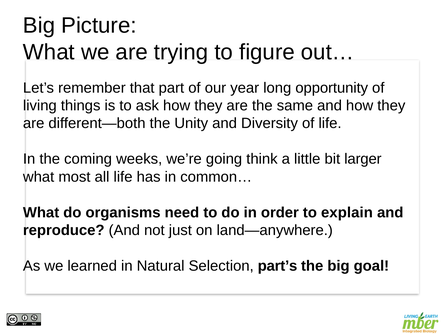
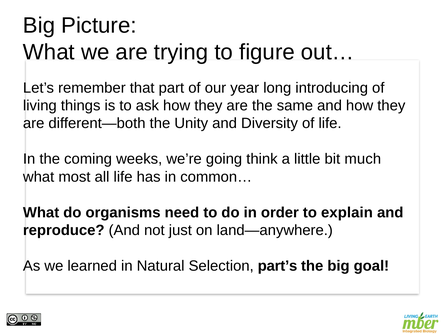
opportunity: opportunity -> introducing
larger: larger -> much
